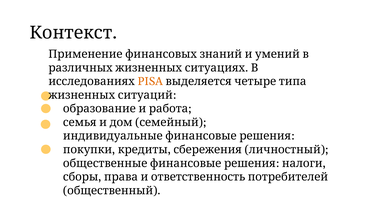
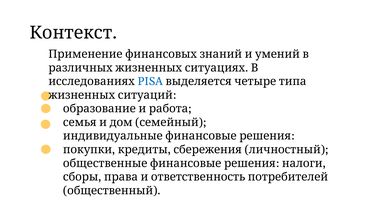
PISA colour: orange -> blue
